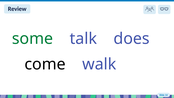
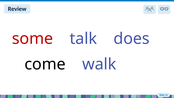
some colour: green -> red
